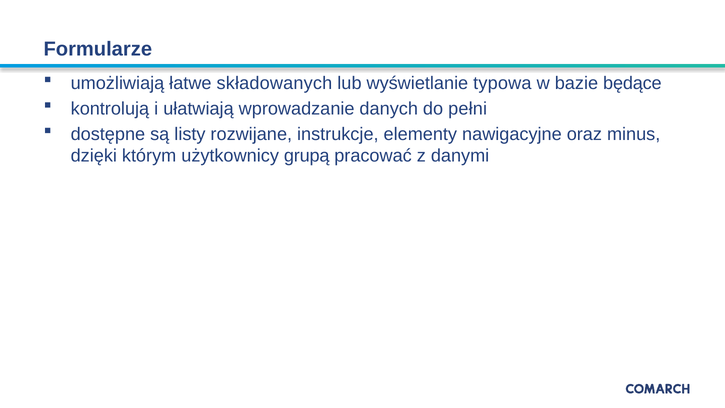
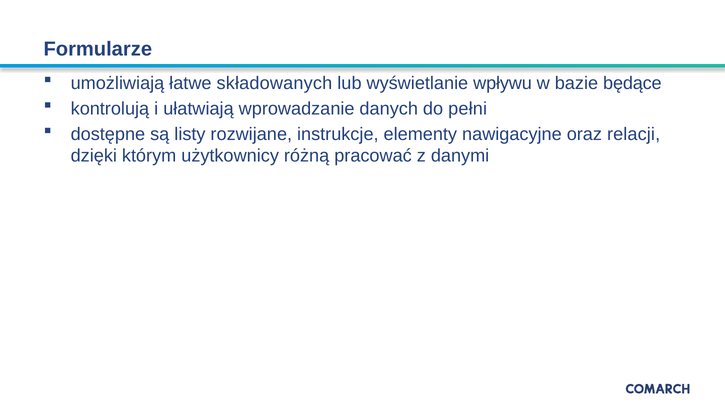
typowa: typowa -> wpływu
minus: minus -> relacji
grupą: grupą -> różną
